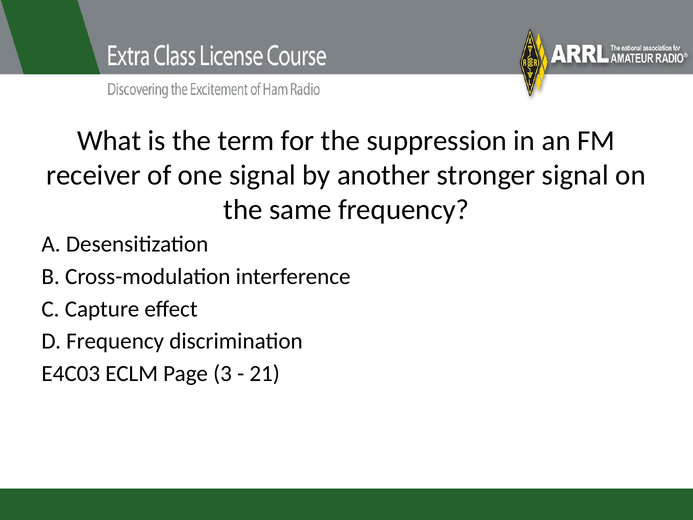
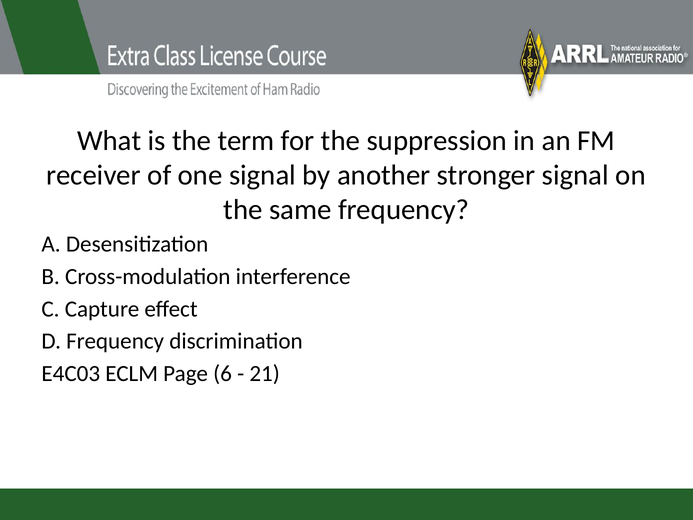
3: 3 -> 6
